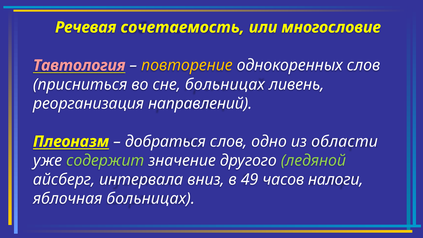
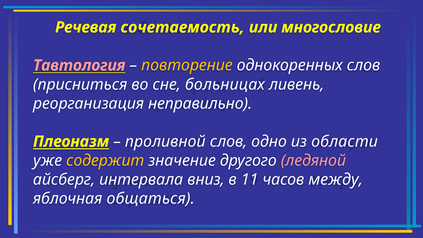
направлений: направлений -> неправильно
добраться: добраться -> проливной
содержит colour: light green -> yellow
ледяной colour: light green -> pink
49: 49 -> 11
налоги: налоги -> между
яблочная больницах: больницах -> общаться
